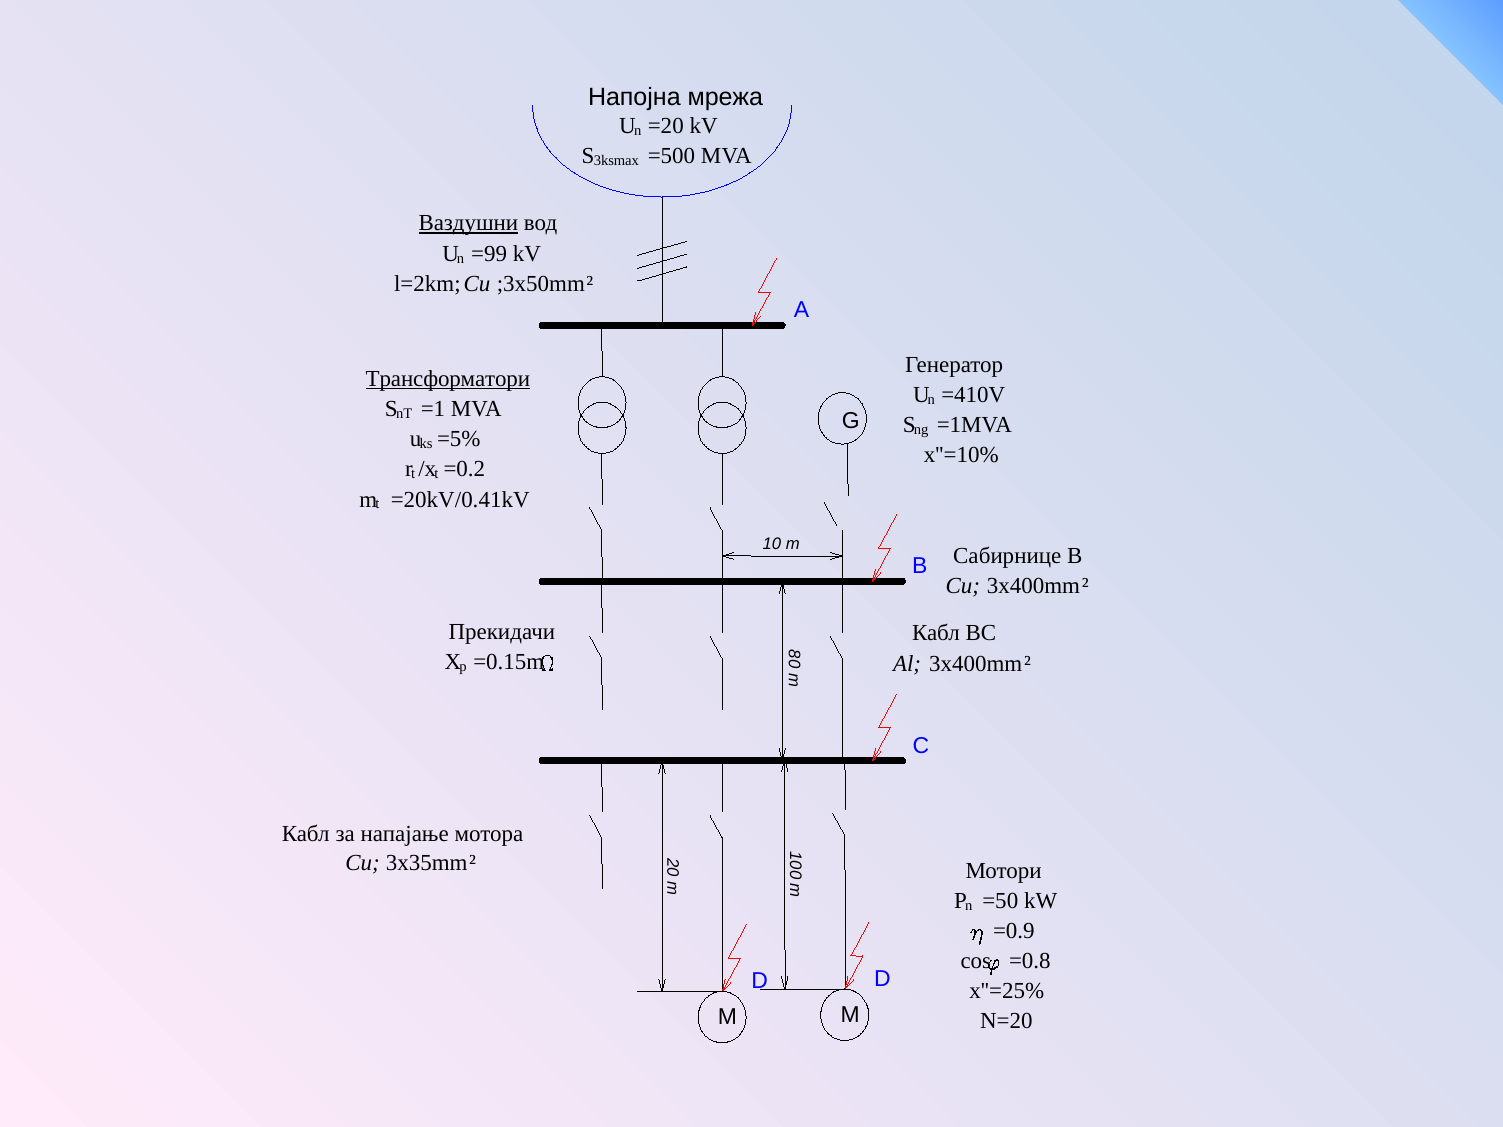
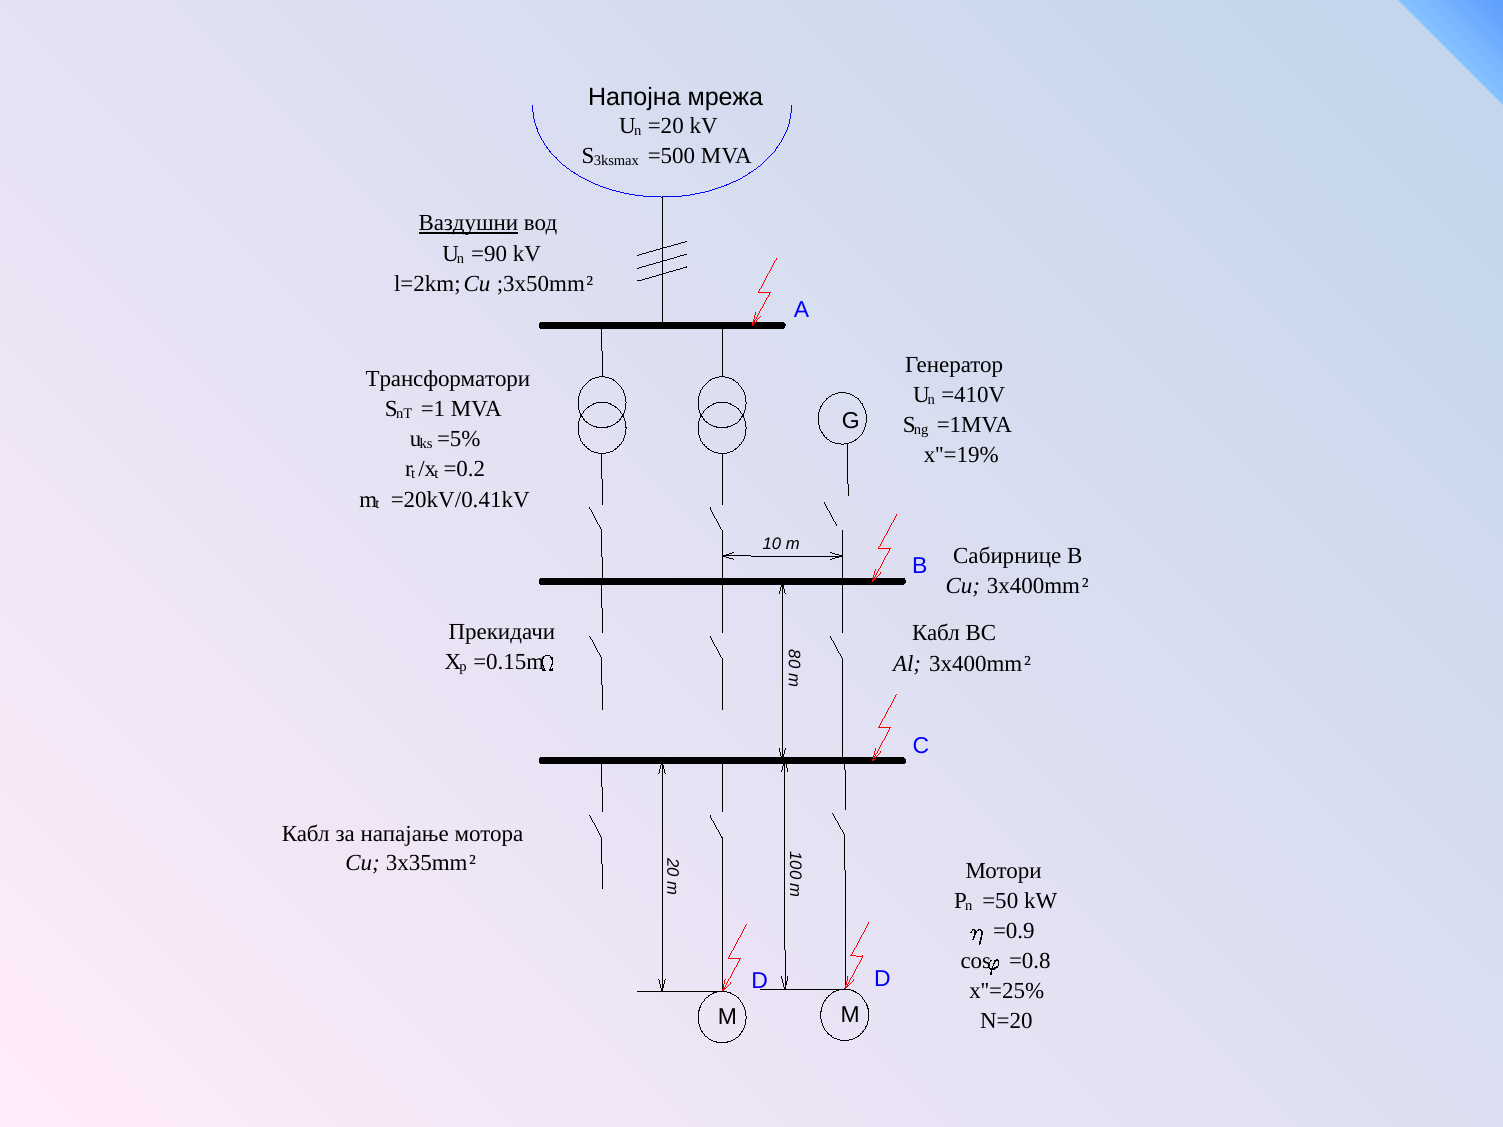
=99: =99 -> =90
Трансформатори underline: present -> none
x''=10%: x''=10% -> x''=19%
